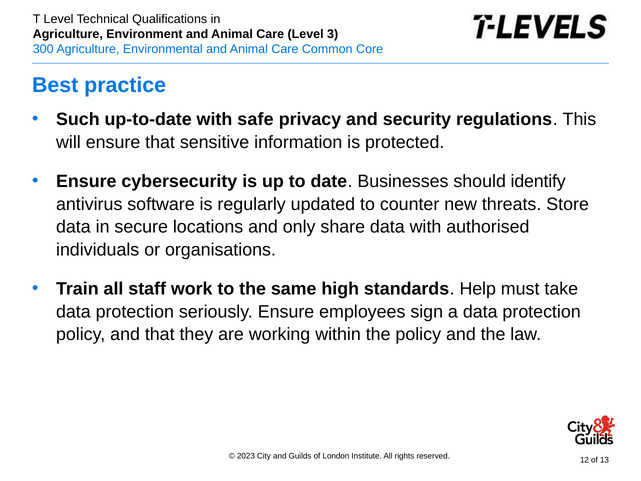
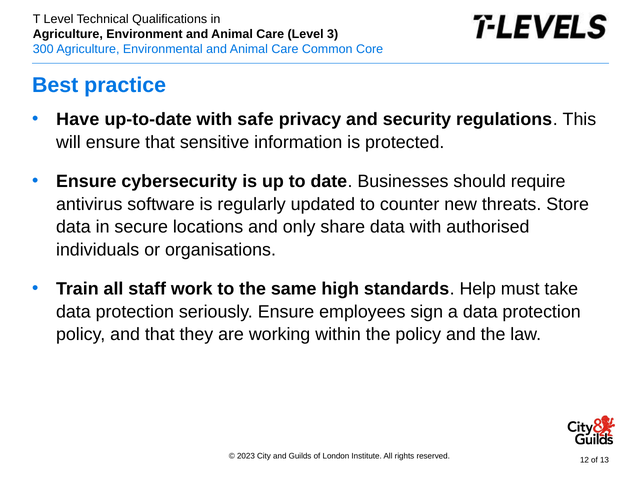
Such: Such -> Have
identify: identify -> require
